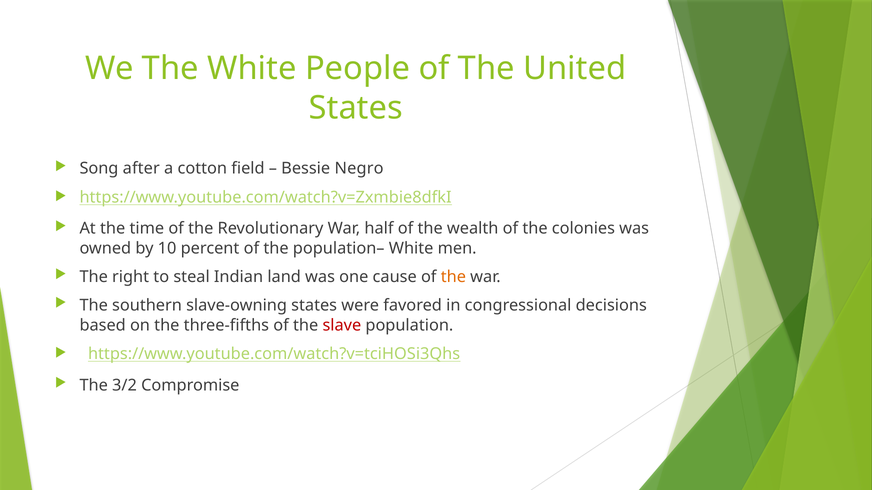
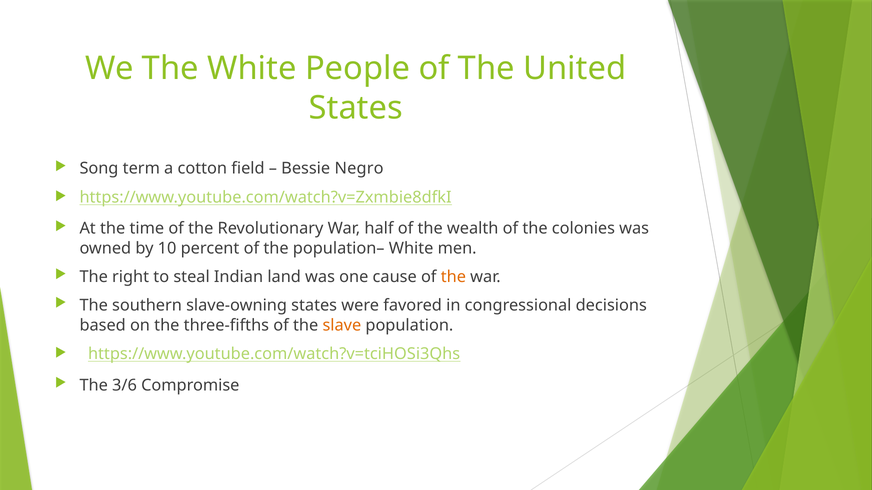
after: after -> term
slave colour: red -> orange
3/2: 3/2 -> 3/6
